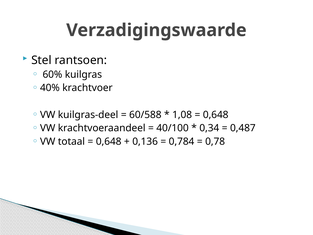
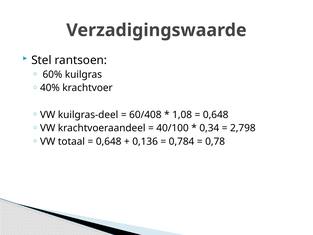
60/588: 60/588 -> 60/408
0,487: 0,487 -> 2,798
